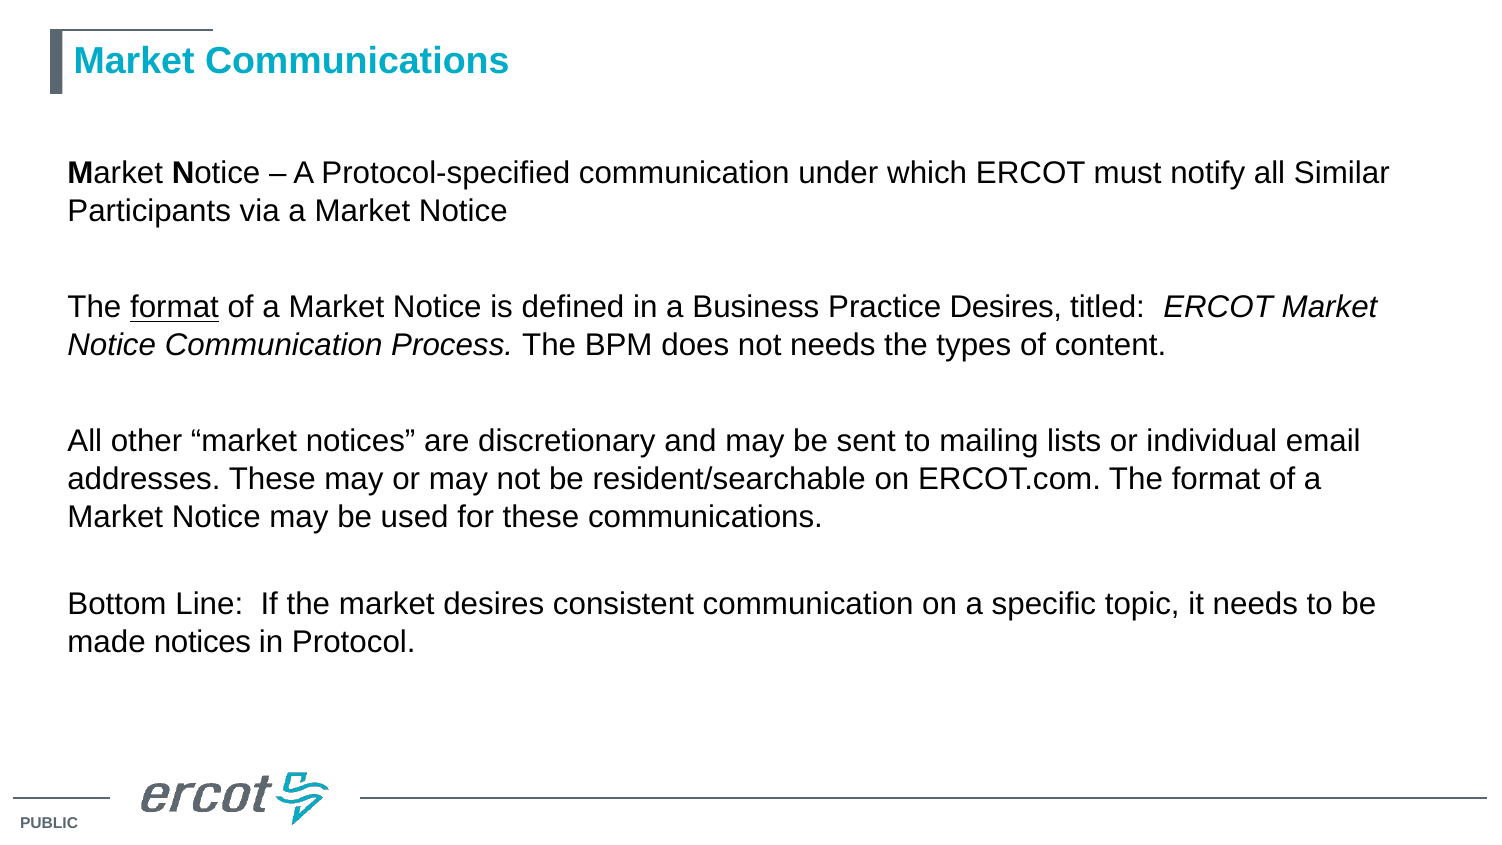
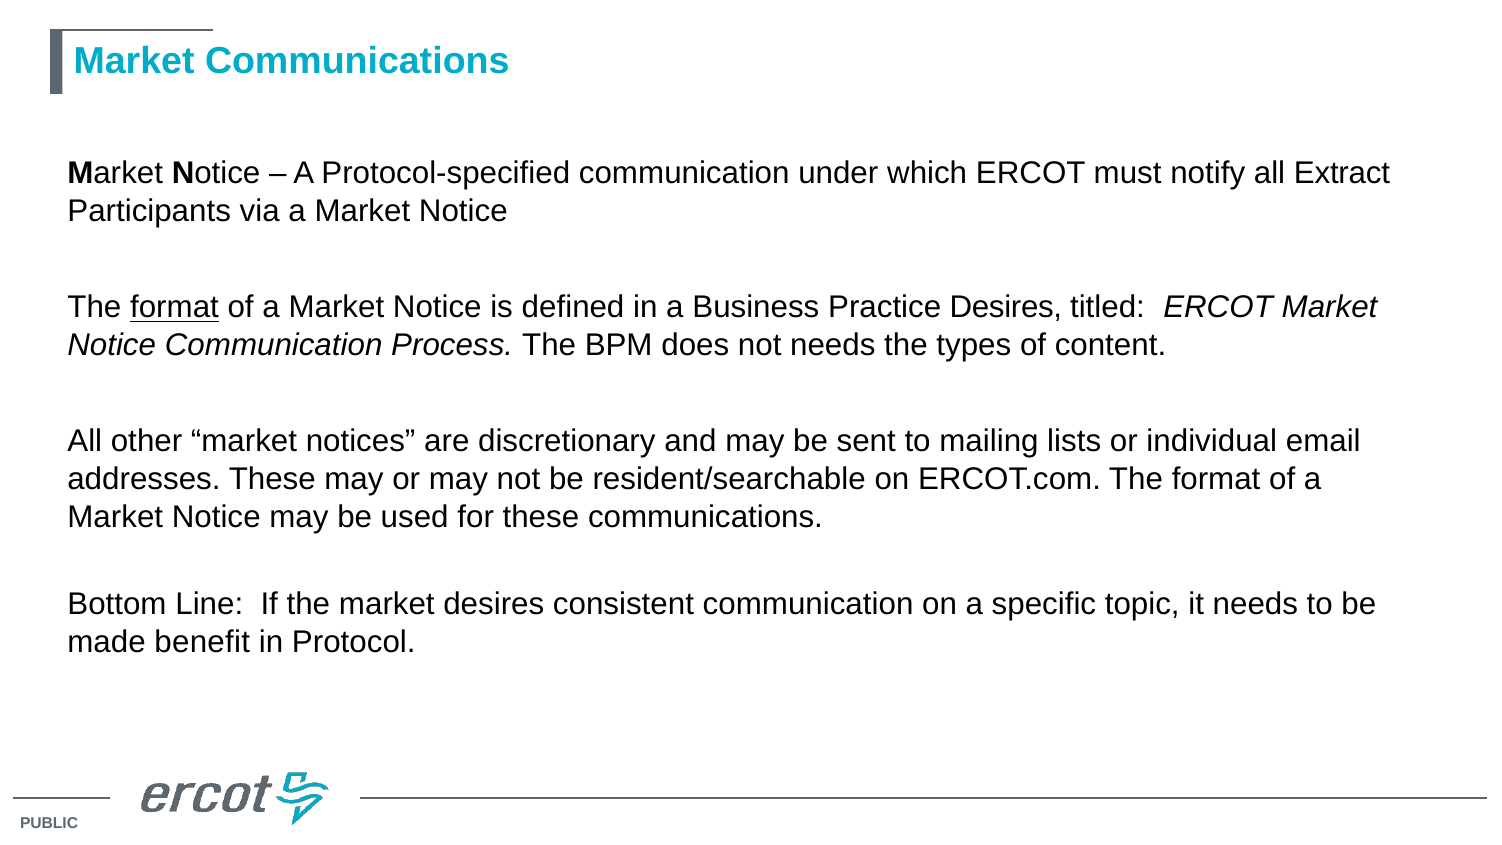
Similar: Similar -> Extract
made notices: notices -> benefit
